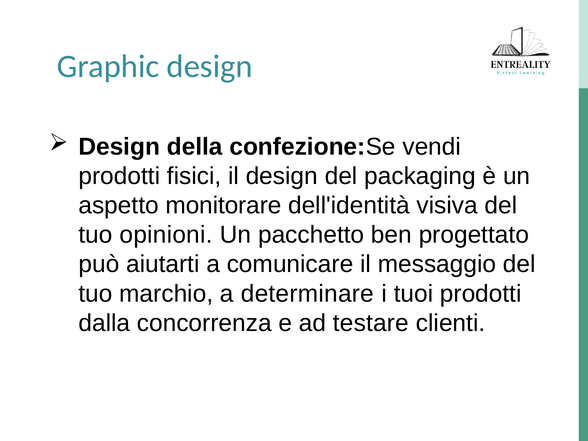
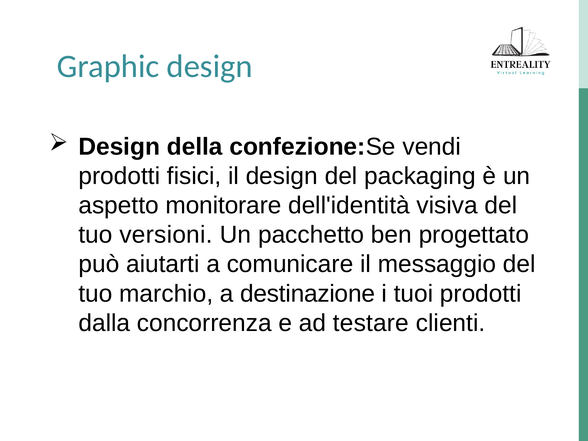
opinioni: opinioni -> versioni
determinare: determinare -> destinazione
